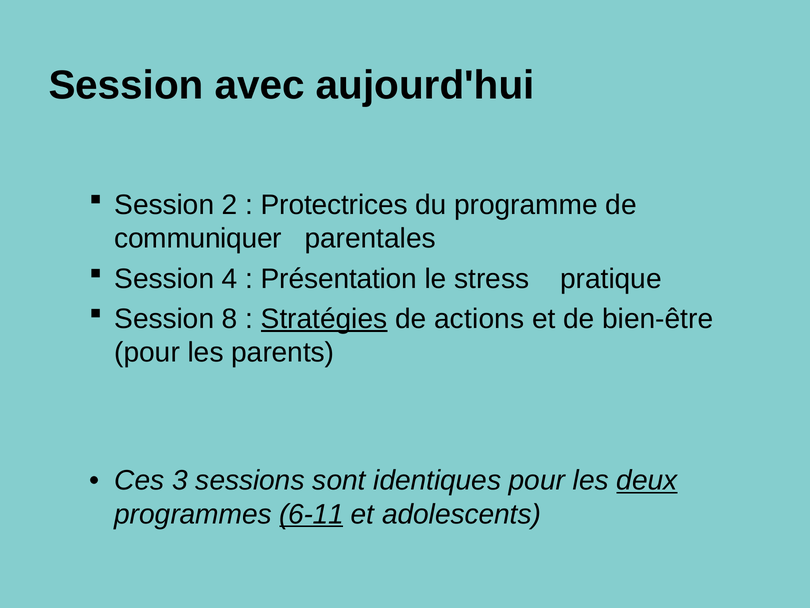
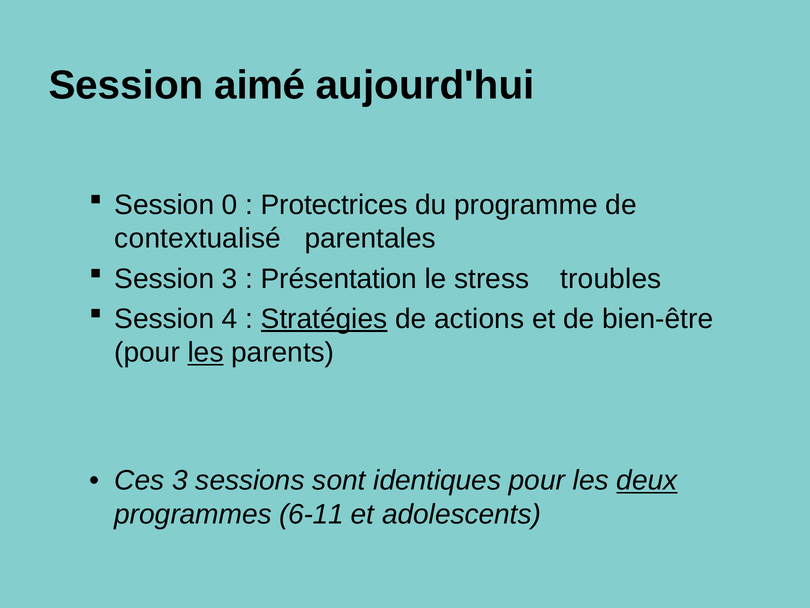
avec: avec -> aimé
2: 2 -> 0
communiquer: communiquer -> contextualisé
Session 4: 4 -> 3
pratique: pratique -> troubles
8: 8 -> 4
les at (206, 352) underline: none -> present
6-11 underline: present -> none
